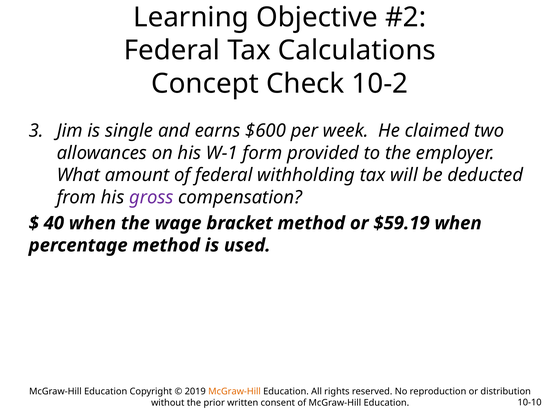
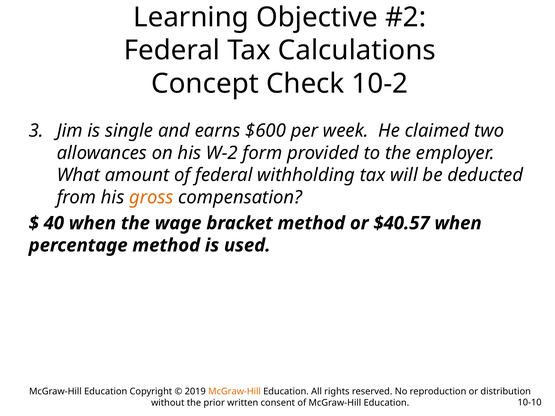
W-1: W-1 -> W-2
gross colour: purple -> orange
$59.19: $59.19 -> $40.57
